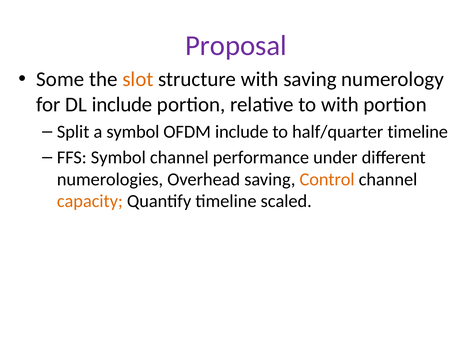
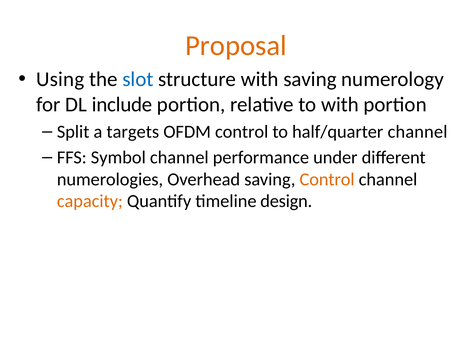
Proposal colour: purple -> orange
Some: Some -> Using
slot colour: orange -> blue
a symbol: symbol -> targets
OFDM include: include -> control
half/quarter timeline: timeline -> channel
scaled: scaled -> design
